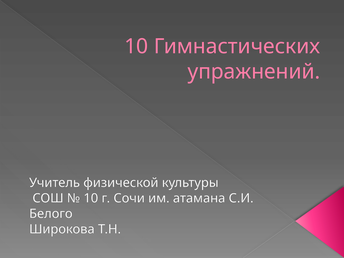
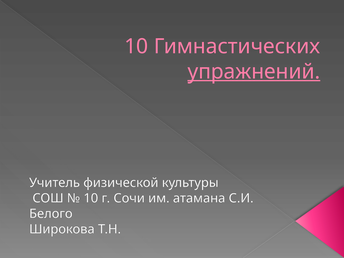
упражнений underline: none -> present
